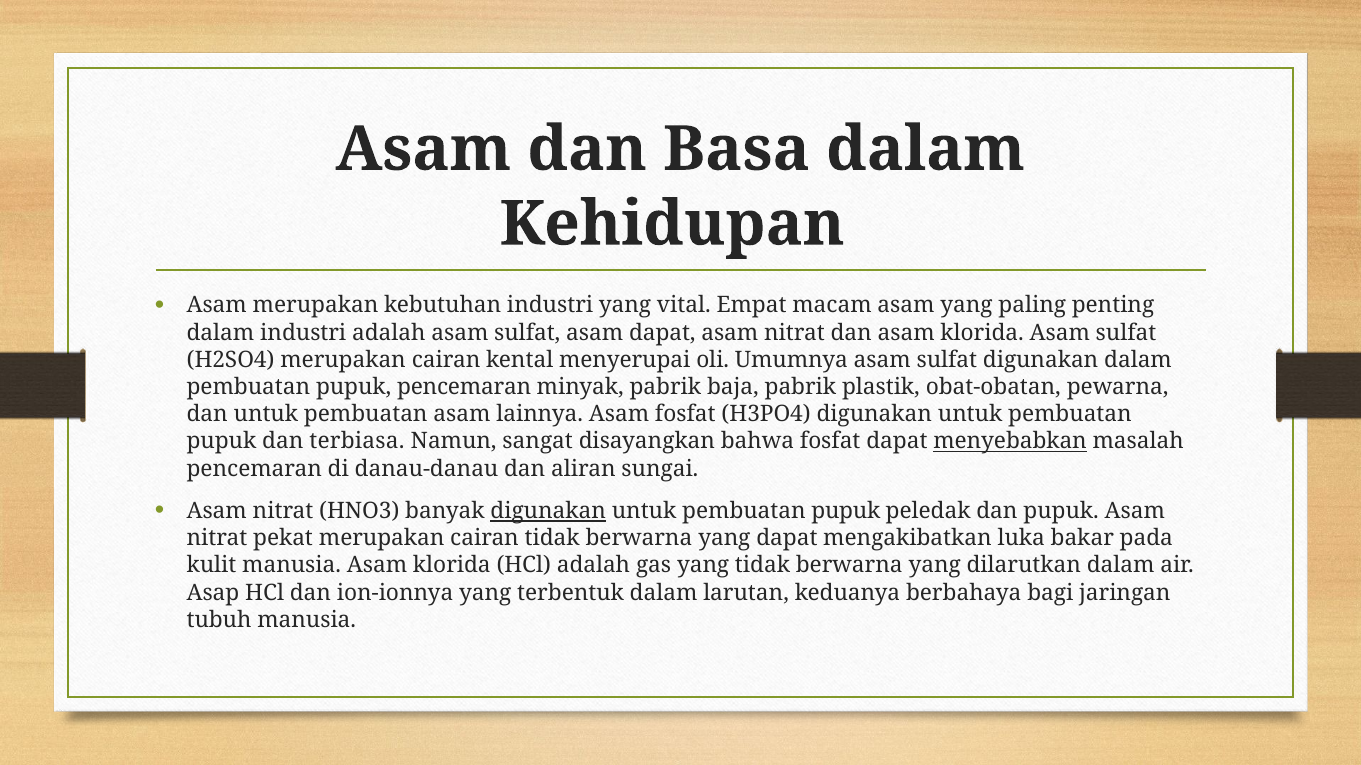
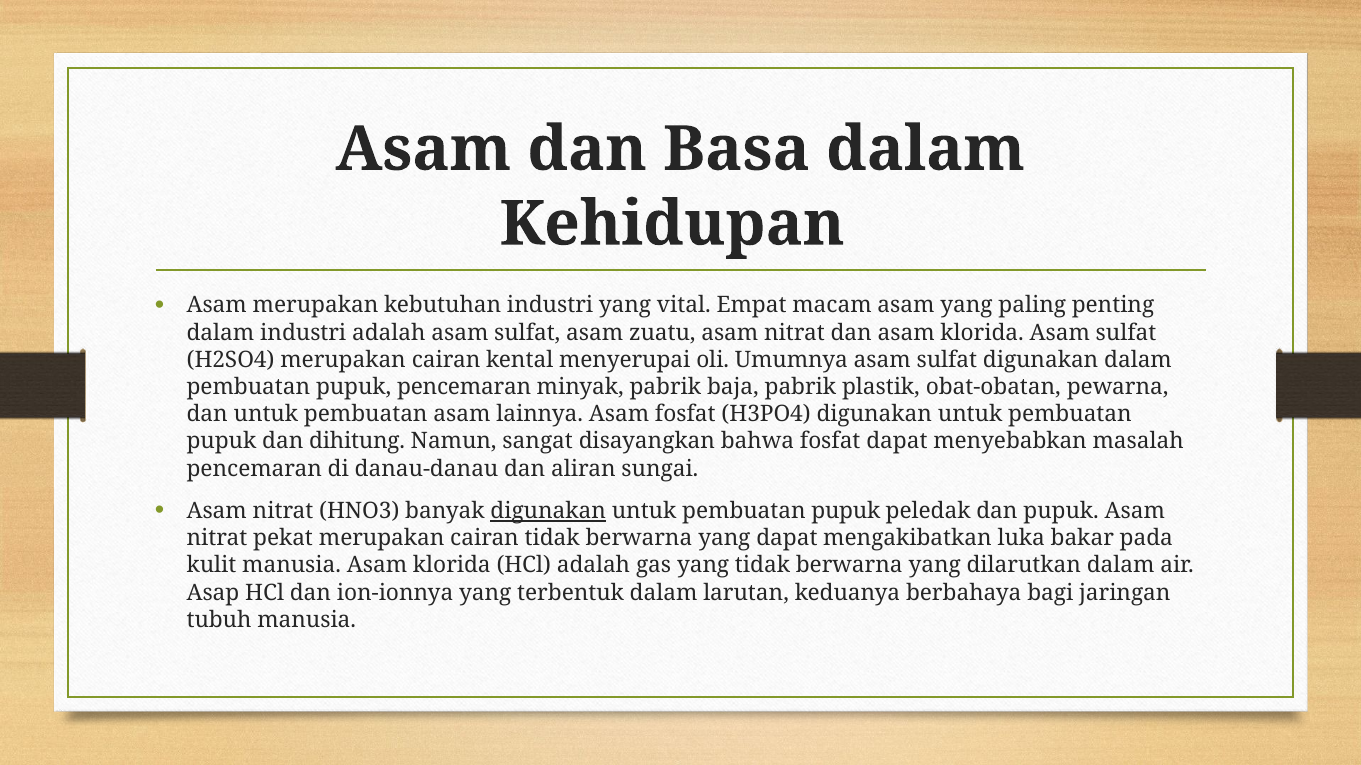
asam dapat: dapat -> zuatu
terbiasa: terbiasa -> dihitung
menyebabkan underline: present -> none
